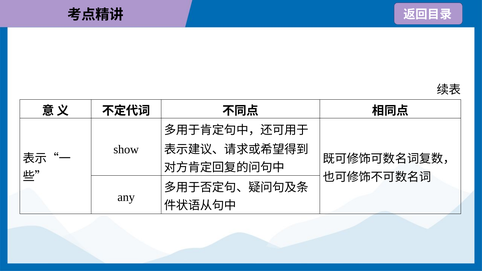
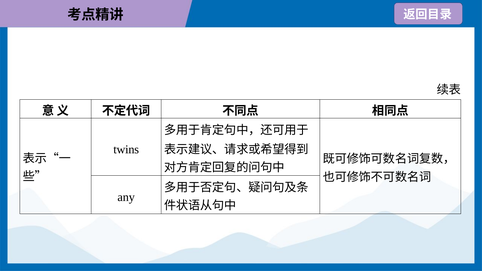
show: show -> twins
